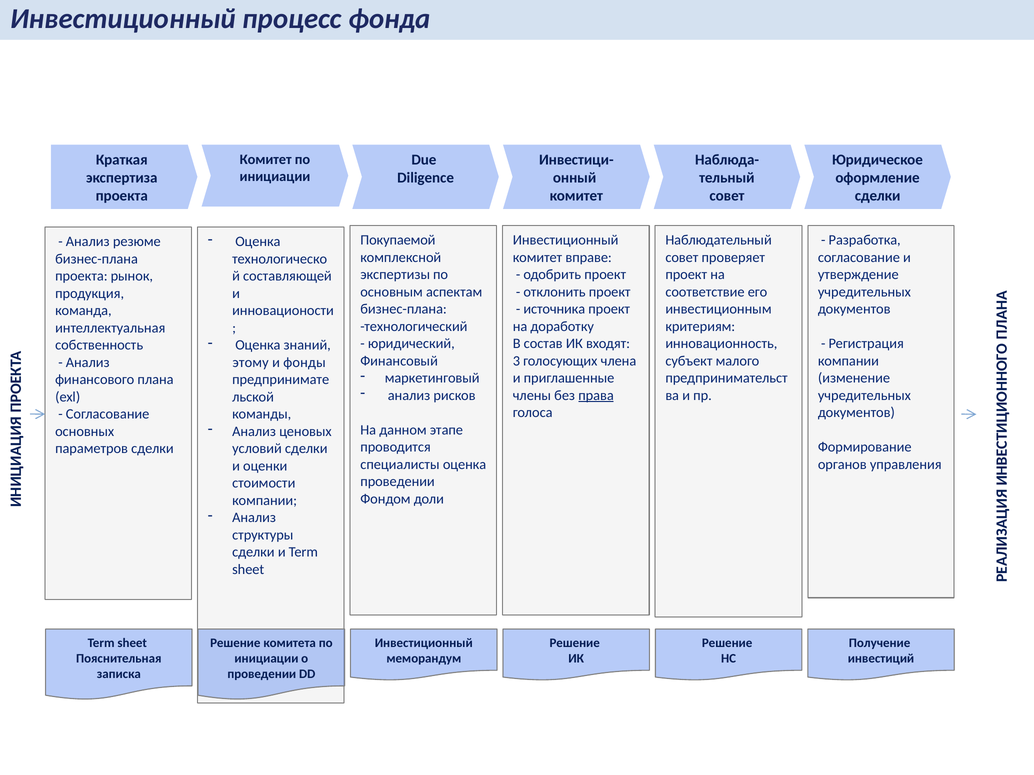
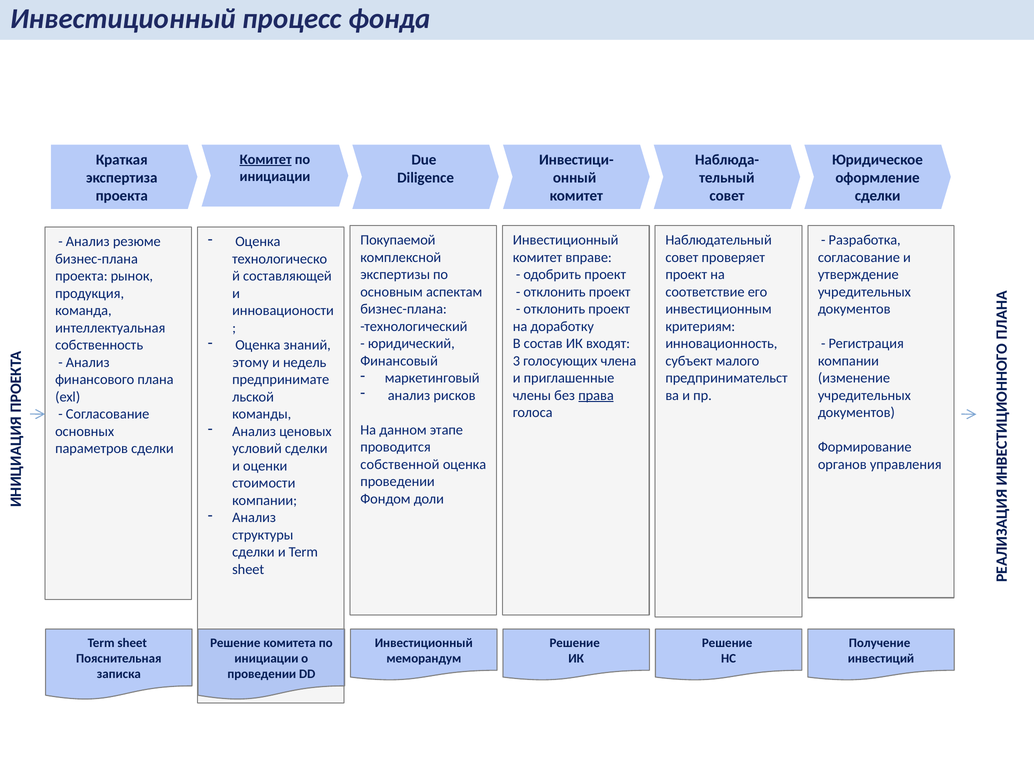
Комитет at (266, 159) underline: none -> present
источника at (554, 309): источника -> отклонить
фонды: фонды -> недель
специалисты: специалисты -> собственной
